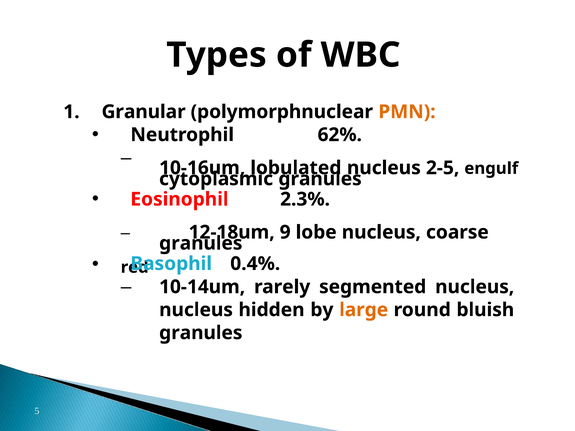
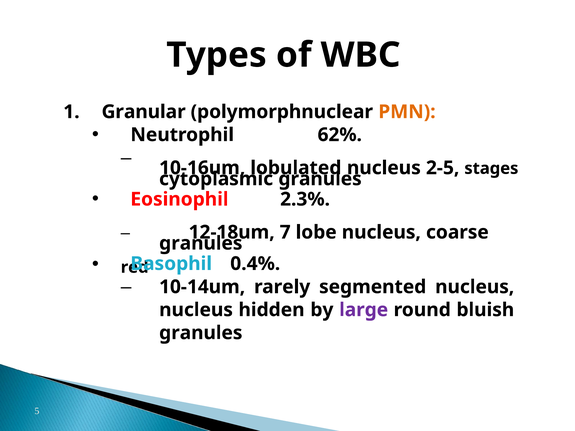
engulf: engulf -> stages
9: 9 -> 7
large colour: orange -> purple
